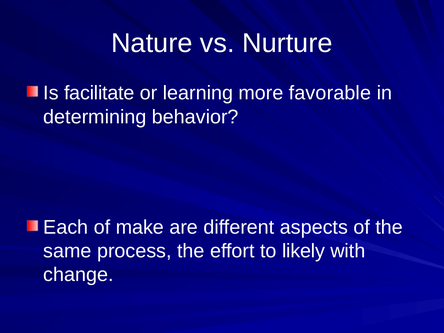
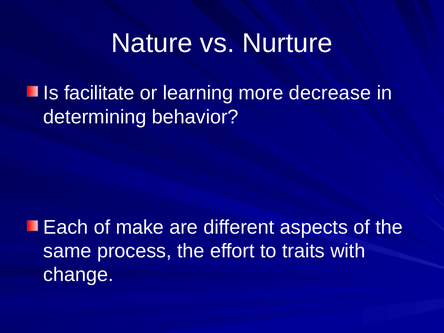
favorable: favorable -> decrease
likely: likely -> traits
